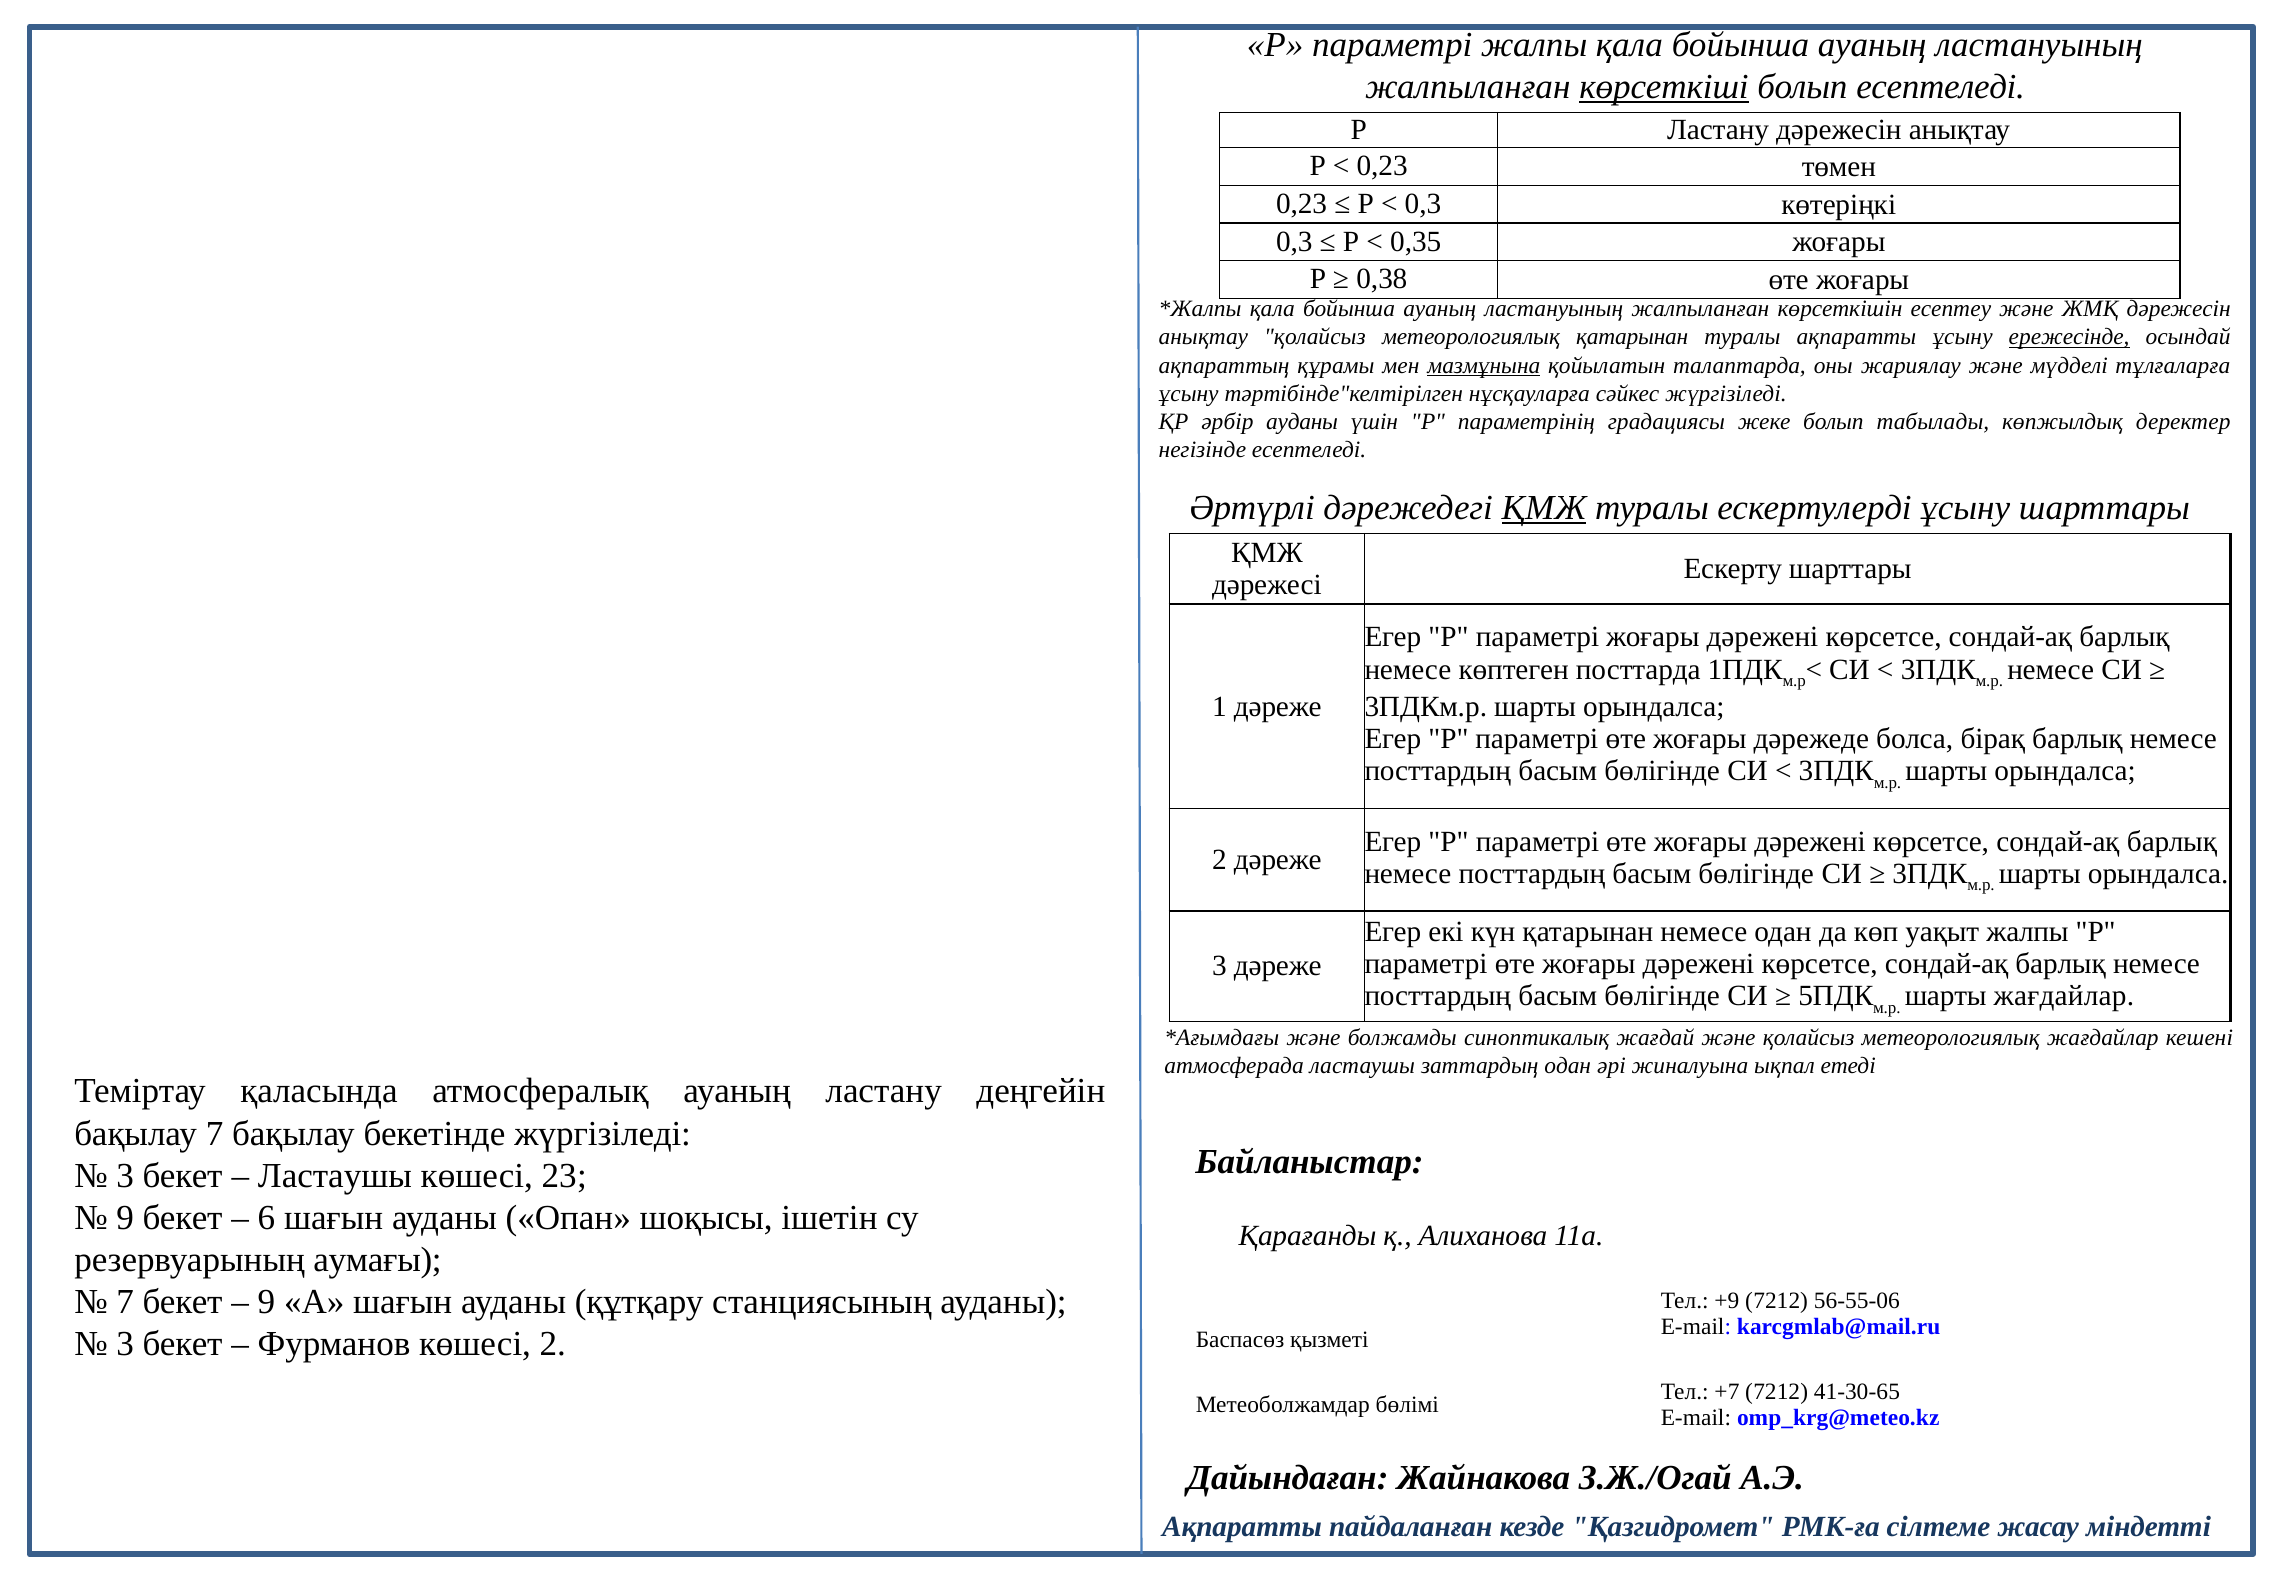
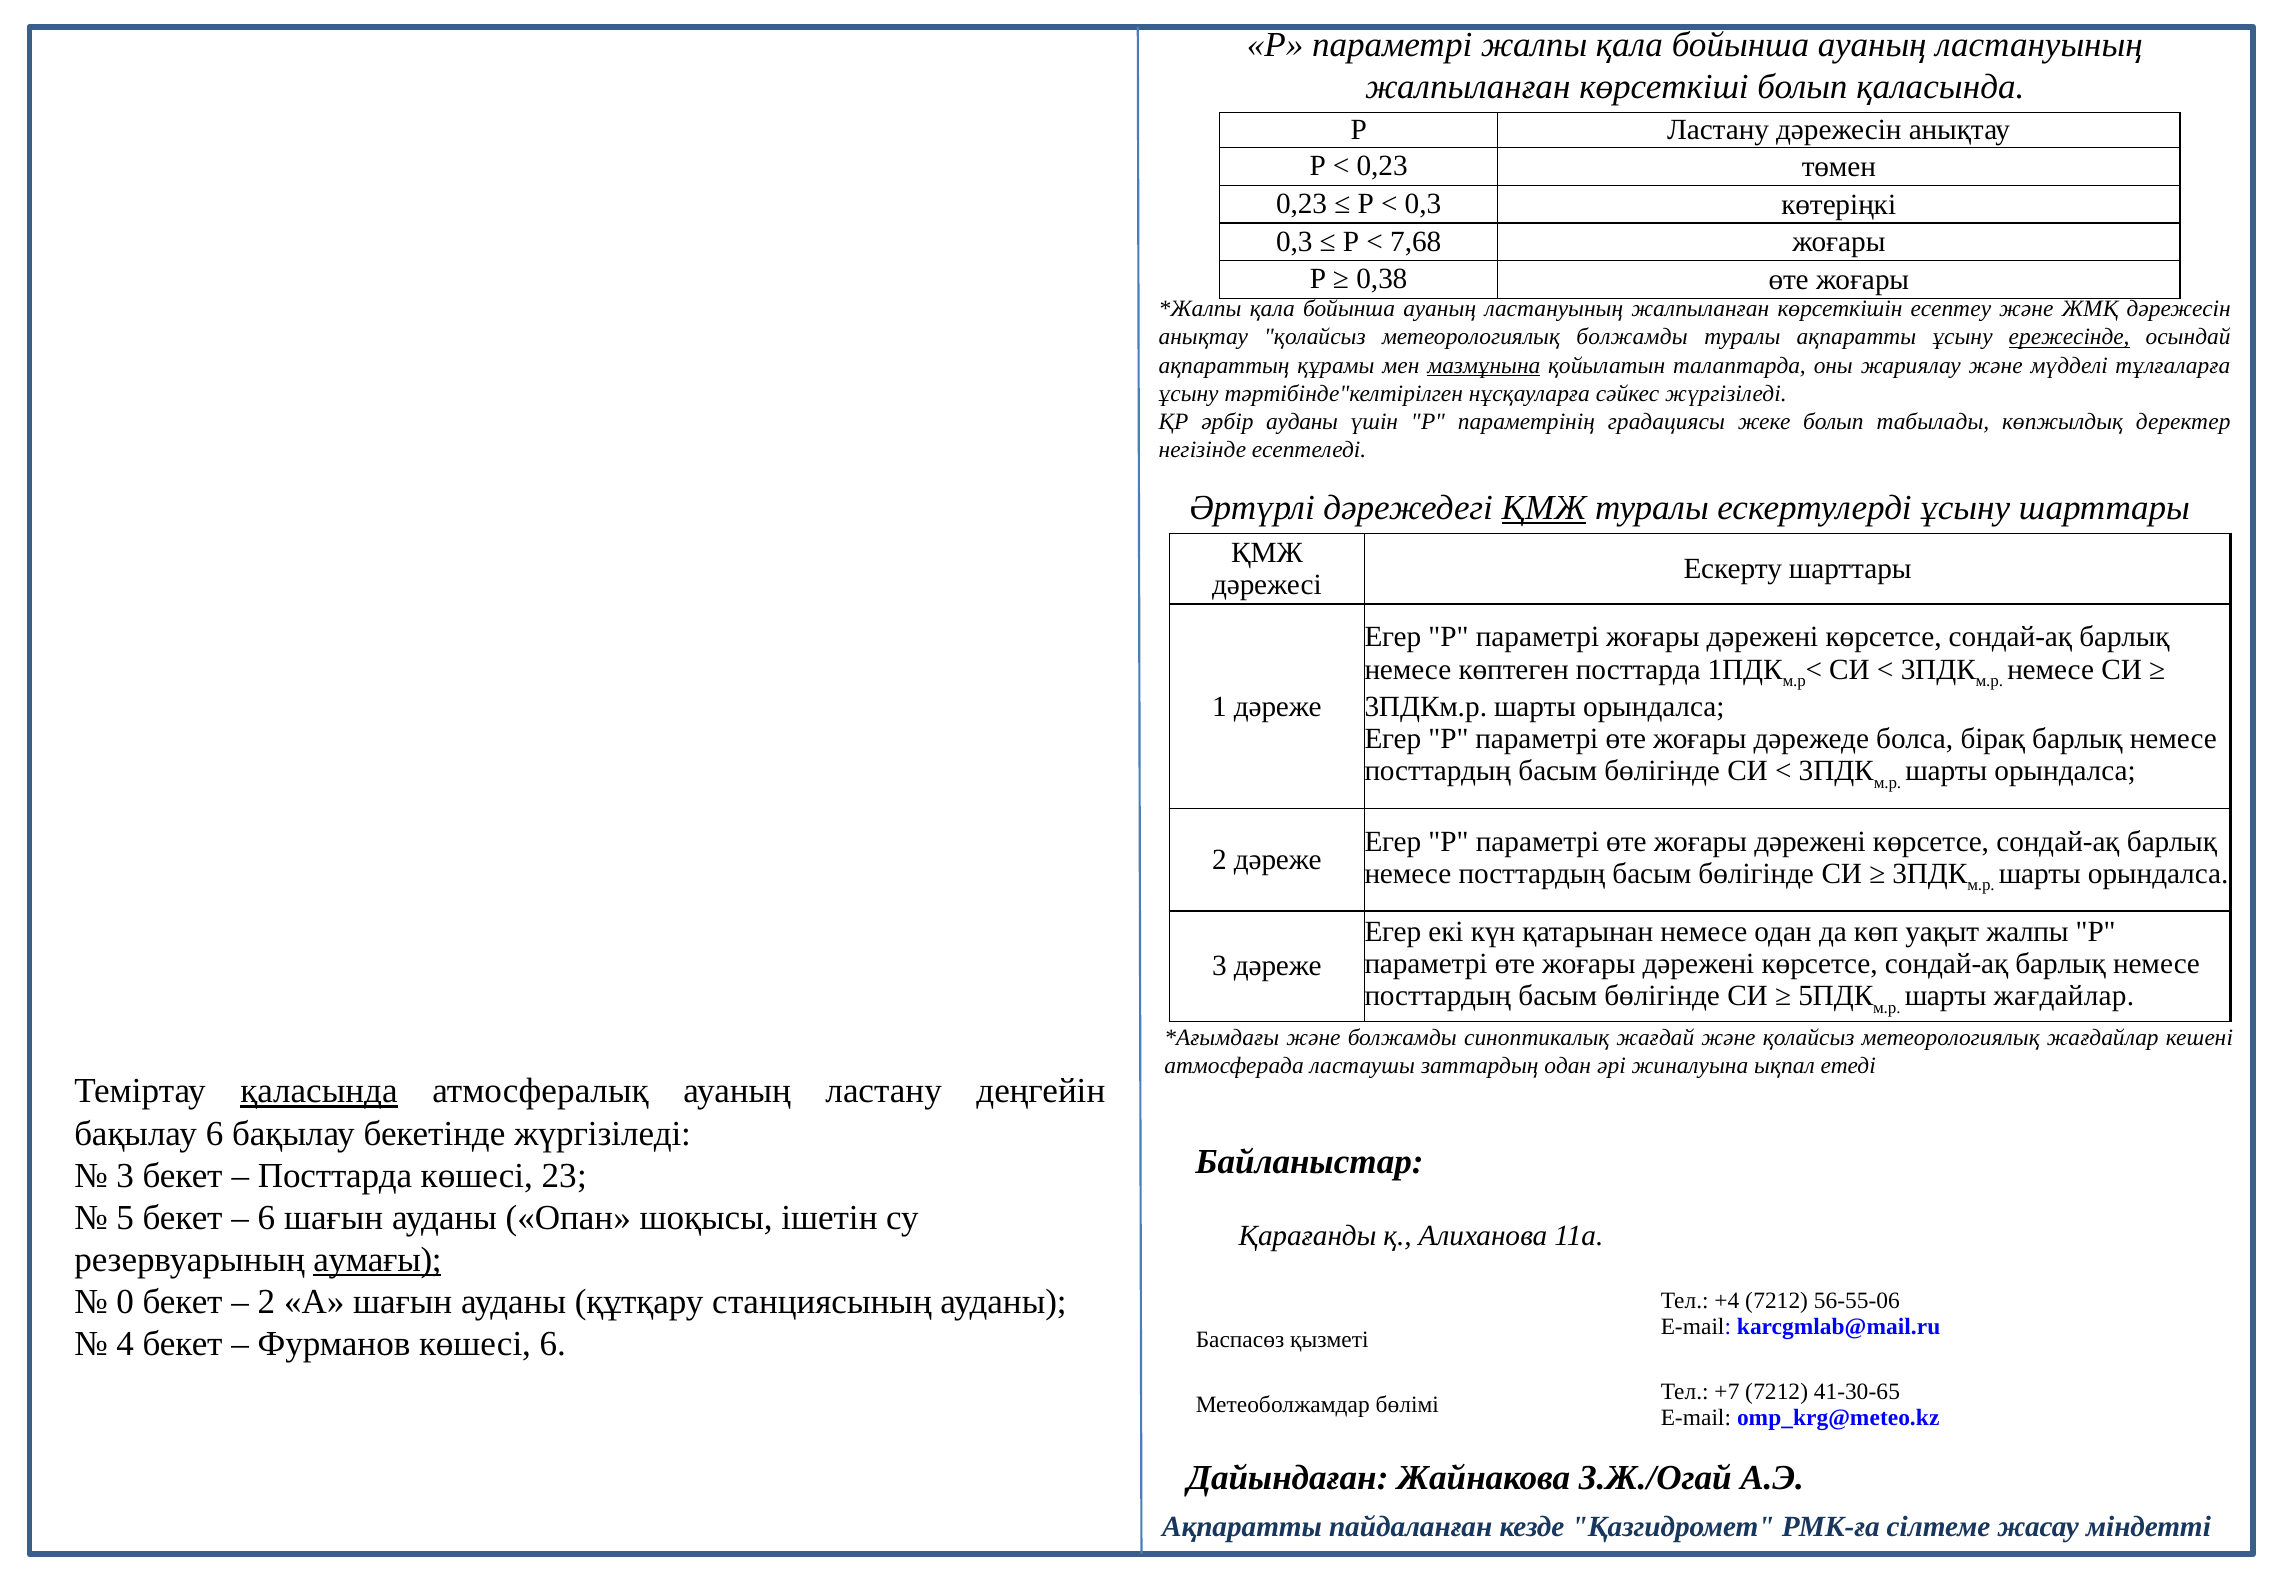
көрсеткіші underline: present -> none
болып есептеледі: есептеледі -> қаласында
0,35: 0,35 -> 7,68
метеорологиялық қатарынан: қатарынан -> болжамды
қаласында at (319, 1091) underline: none -> present
бақылау 7: 7 -> 6
Ластаушы at (335, 1175): Ластаушы -> Посттарда
9 at (125, 1217): 9 -> 5
аумағы underline: none -> present
7 at (125, 1302): 7 -> 0
9 at (266, 1302): 9 -> 2
+9: +9 -> +4
3 at (125, 1344): 3 -> 4
көшесі 2: 2 -> 6
